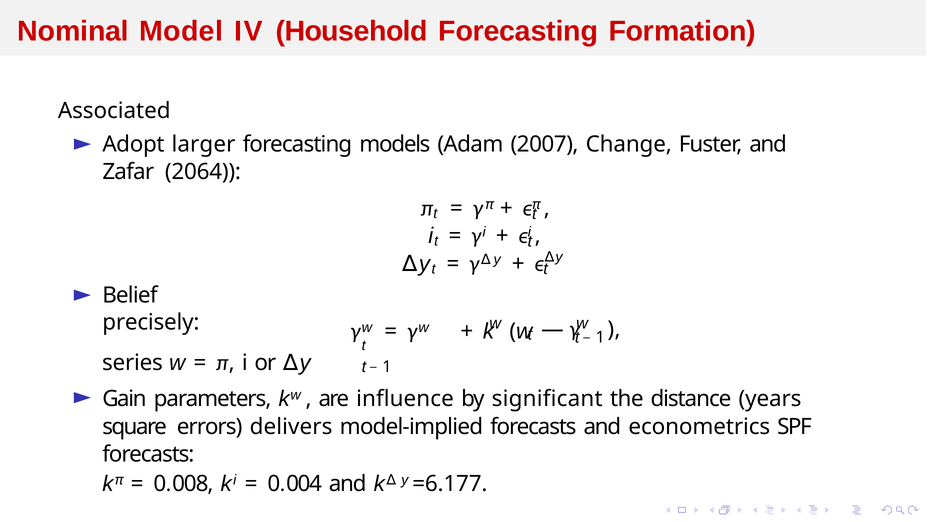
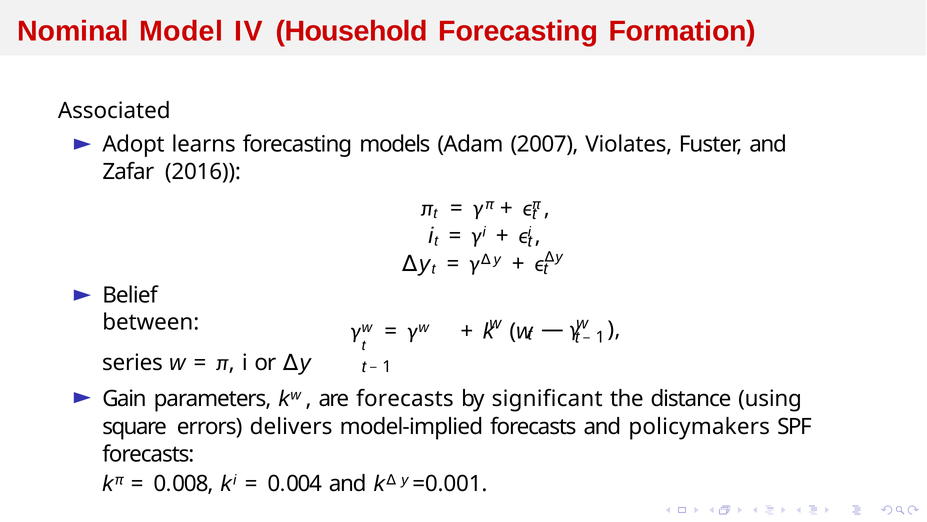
larger: larger -> learns
Change: Change -> Violates
2064: 2064 -> 2016
precisely: precisely -> between
are influence: influence -> forecasts
years: years -> using
econometrics: econometrics -> policymakers
=6.177: =6.177 -> =0.001
